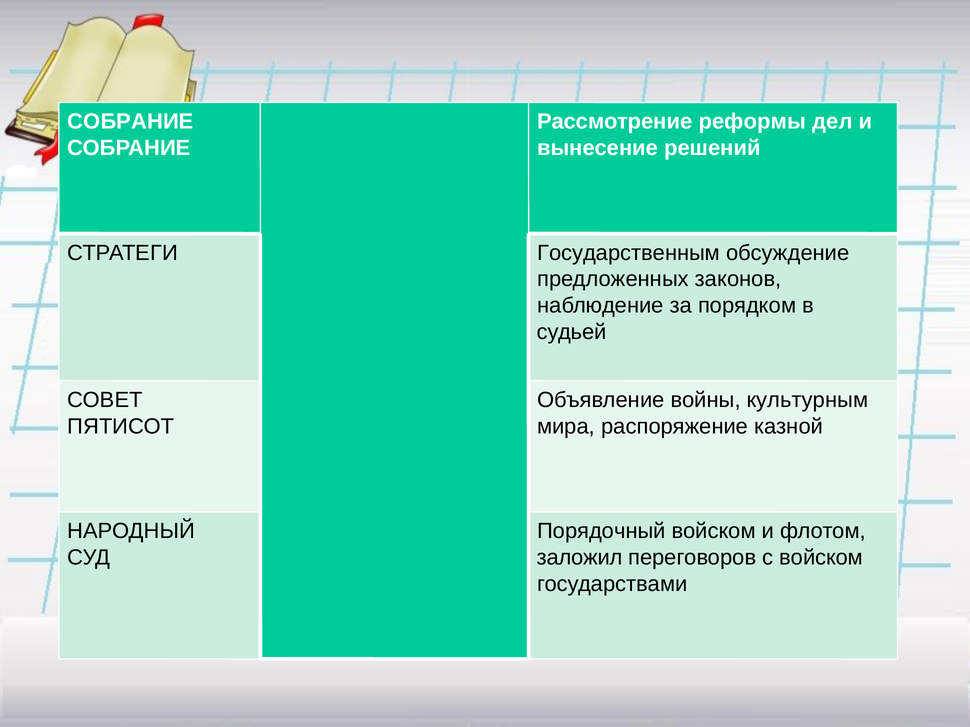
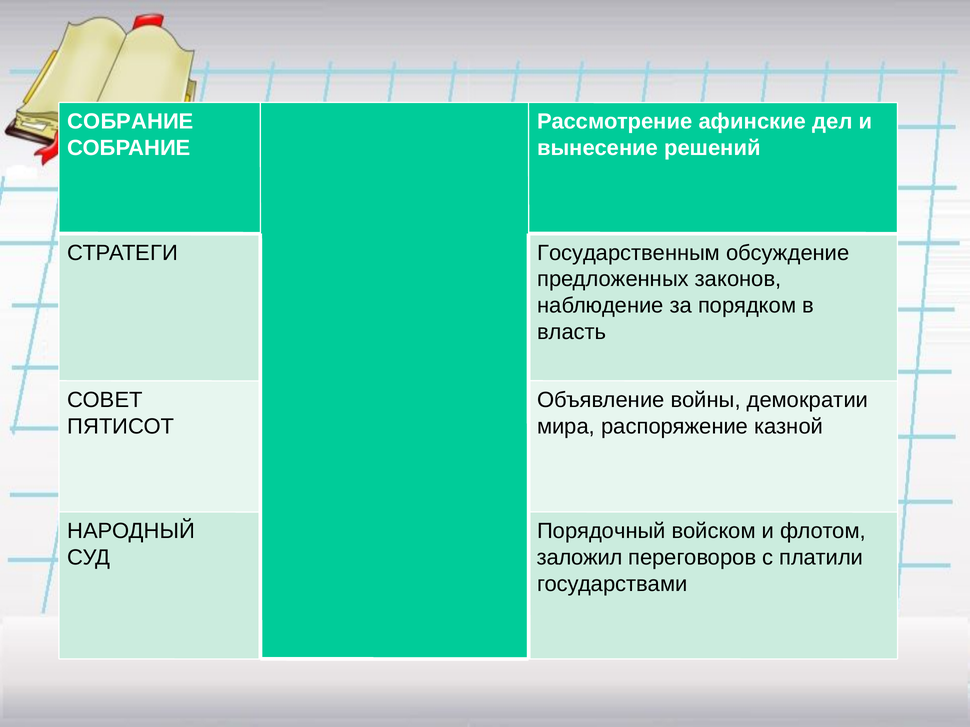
реформы: реформы -> афинские
судьей: судьей -> власть
культурным: культурным -> демократии
с войском: войском -> платили
